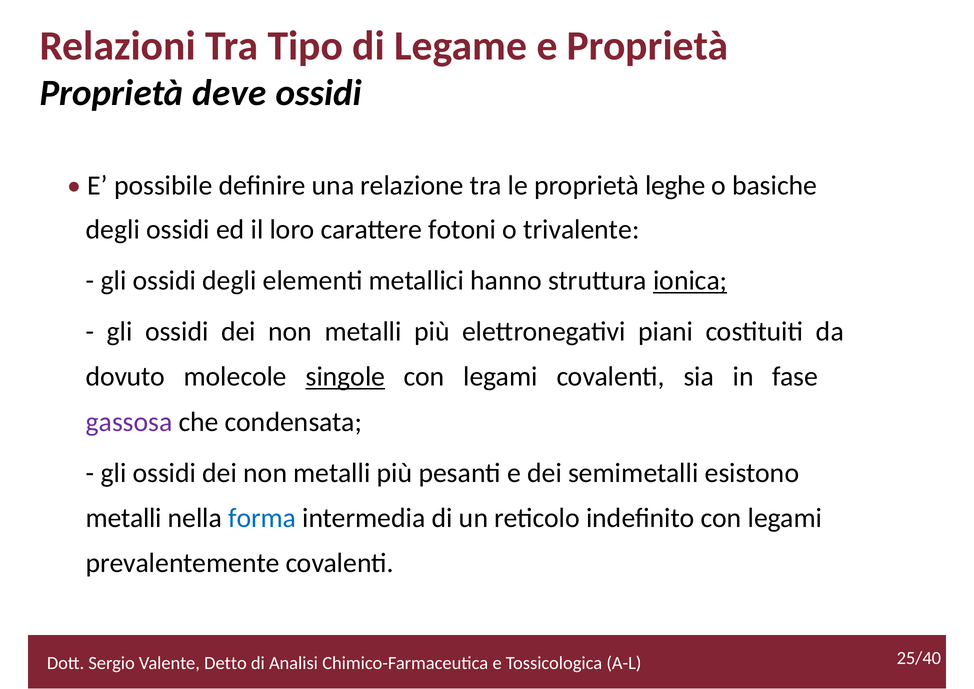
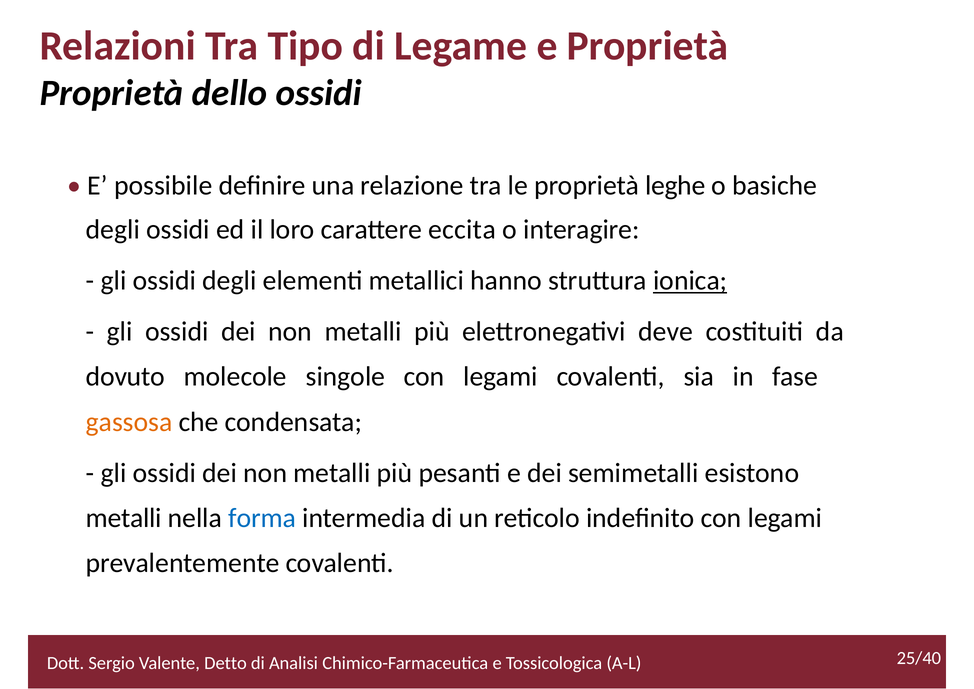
deve: deve -> dello
fotoni: fotoni -> eccita
trivalente: trivalente -> interagire
piani: piani -> deve
singole underline: present -> none
gassosa colour: purple -> orange
